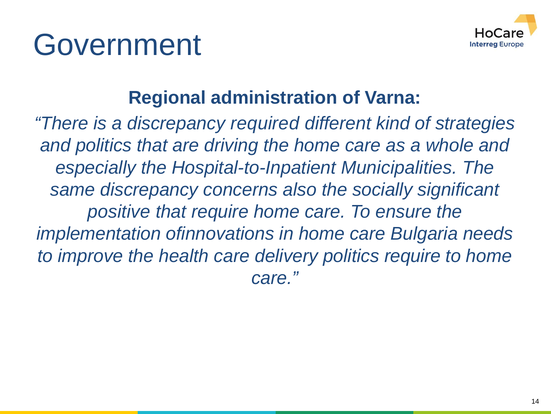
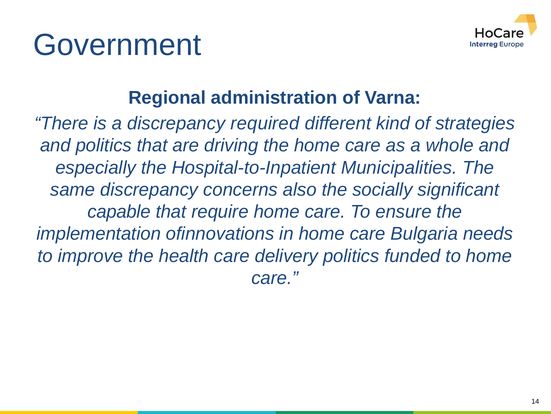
positive: positive -> capable
politics require: require -> funded
